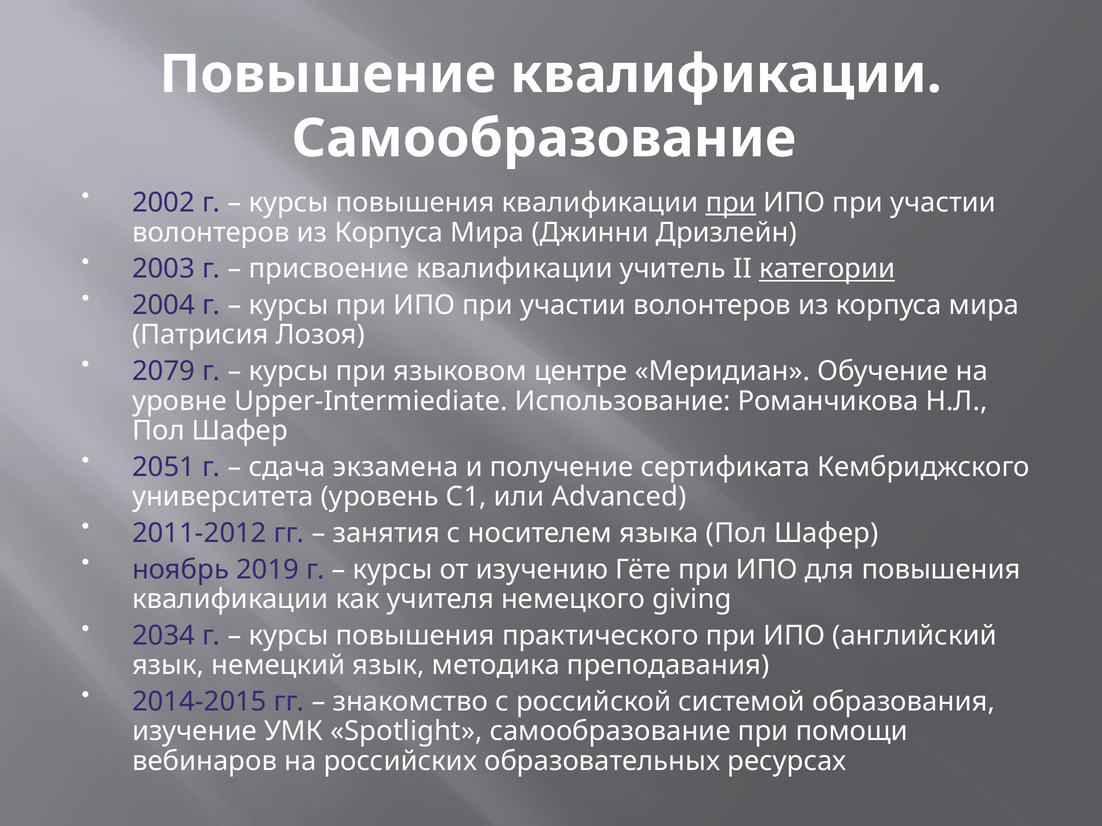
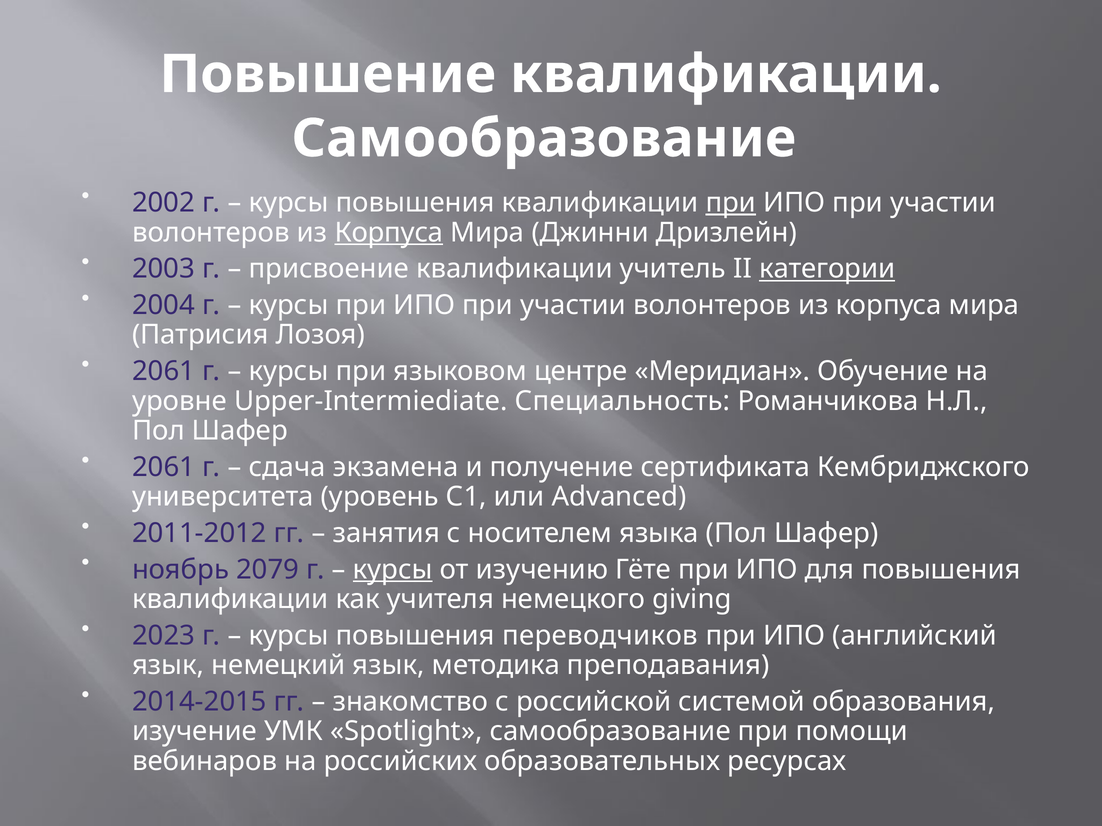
Корпуса at (389, 233) underline: none -> present
2079 at (164, 371): 2079 -> 2061
Использование: Использование -> Специальность
2051 at (164, 467): 2051 -> 2061
2019: 2019 -> 2079
курсы at (393, 570) underline: none -> present
2034: 2034 -> 2023
практического: практического -> переводчиков
